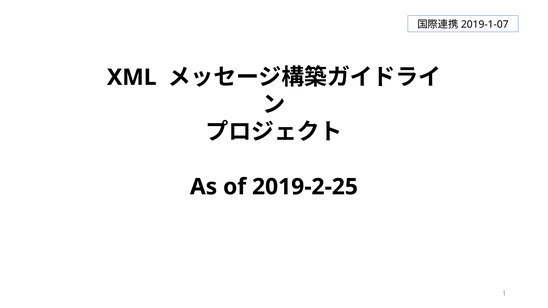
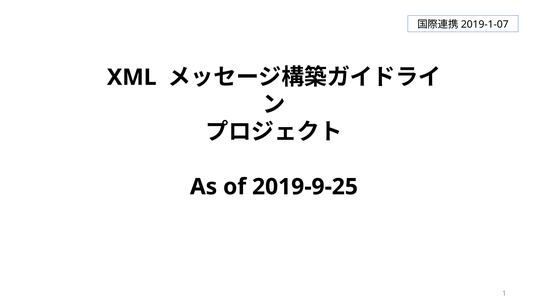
2019-2-25: 2019-2-25 -> 2019-9-25
